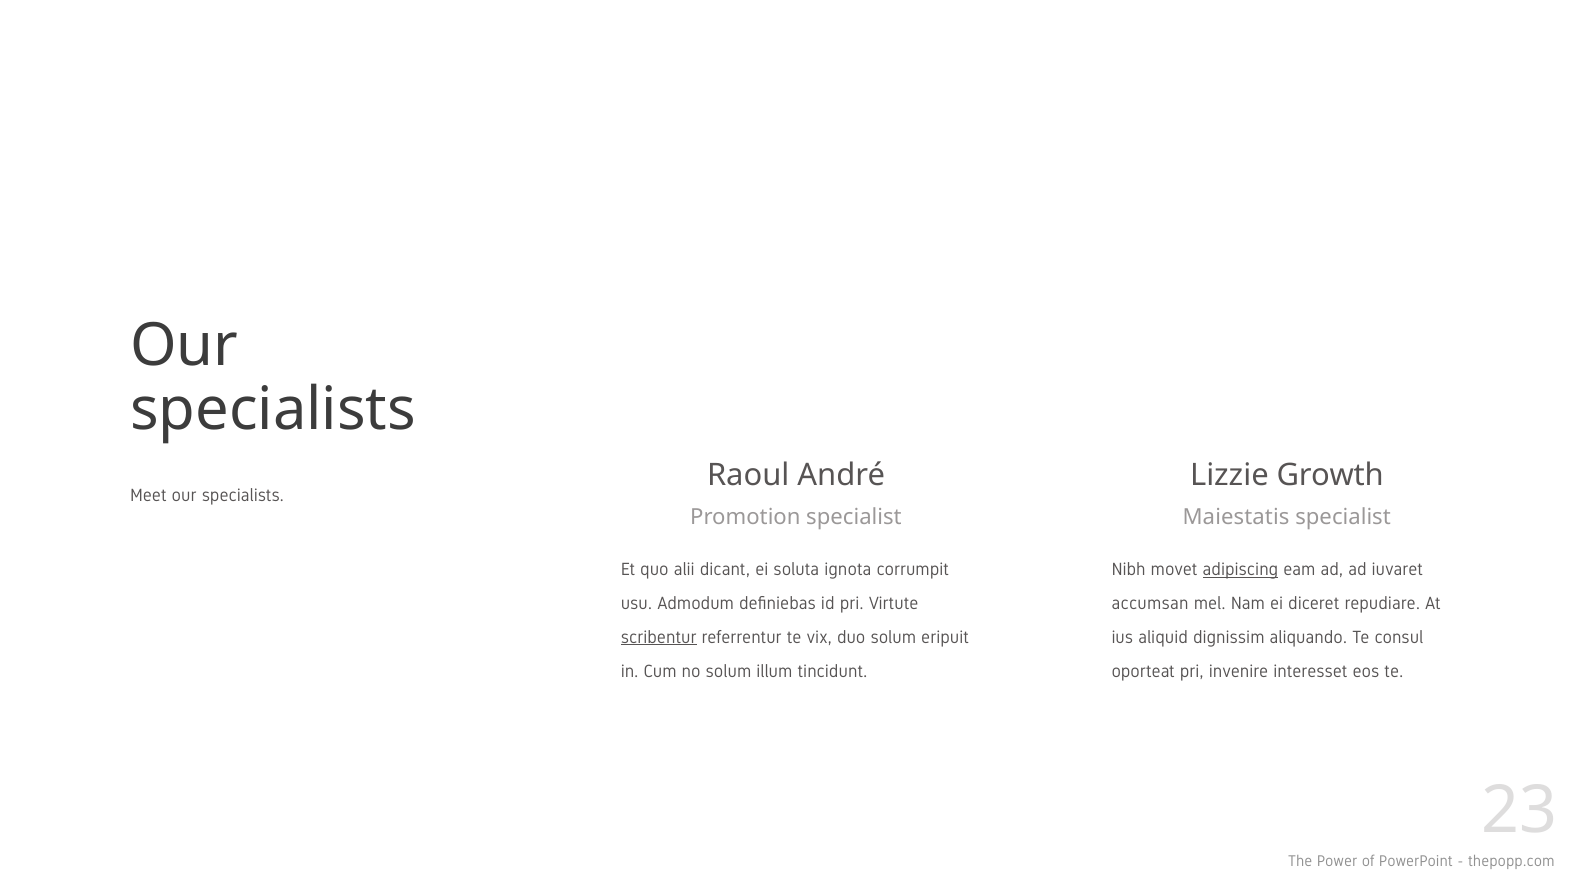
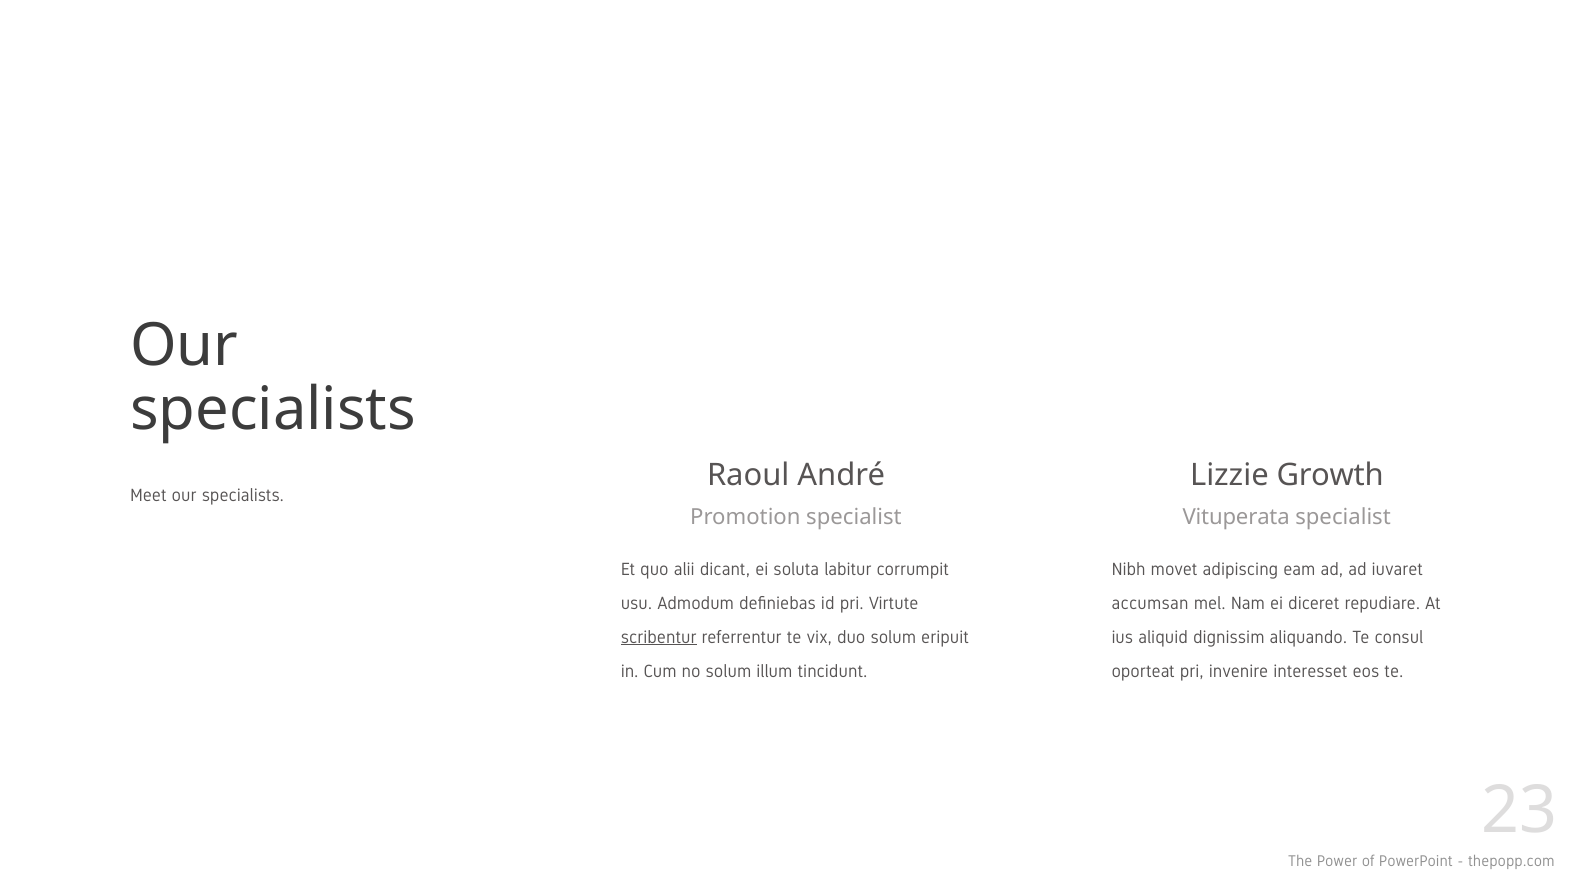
Maiestatis: Maiestatis -> Vituperata
ignota: ignota -> labitur
adipiscing underline: present -> none
